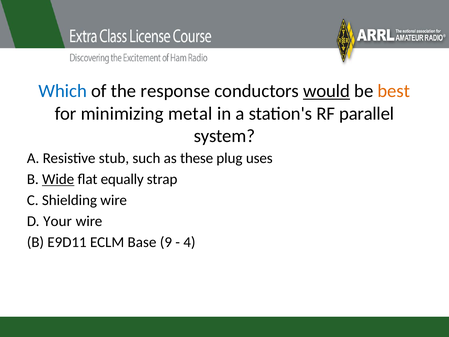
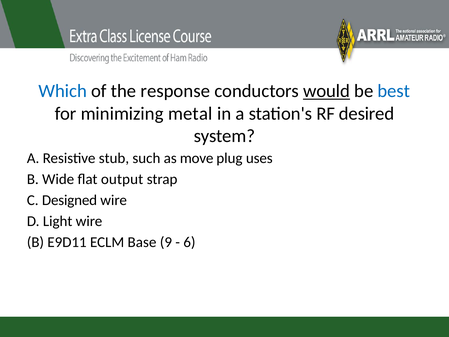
best colour: orange -> blue
parallel: parallel -> desired
these: these -> move
Wide underline: present -> none
equally: equally -> output
Shielding: Shielding -> Designed
Your: Your -> Light
4: 4 -> 6
